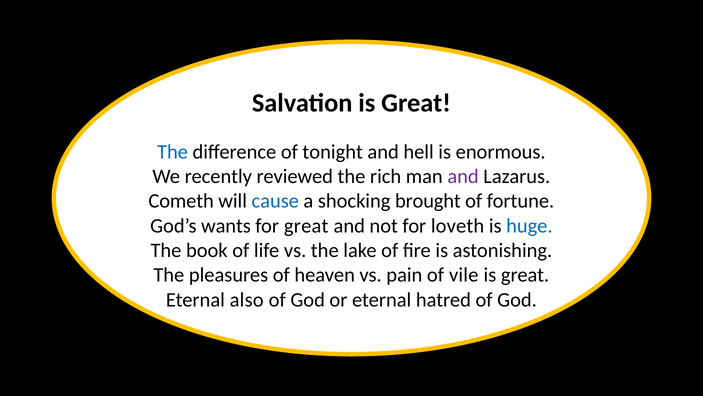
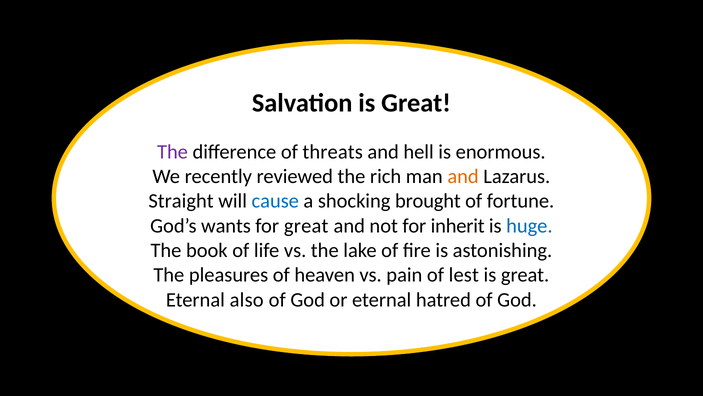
The at (172, 152) colour: blue -> purple
tonight: tonight -> threats
and at (463, 176) colour: purple -> orange
Cometh: Cometh -> Straight
loveth: loveth -> inherit
vile: vile -> lest
